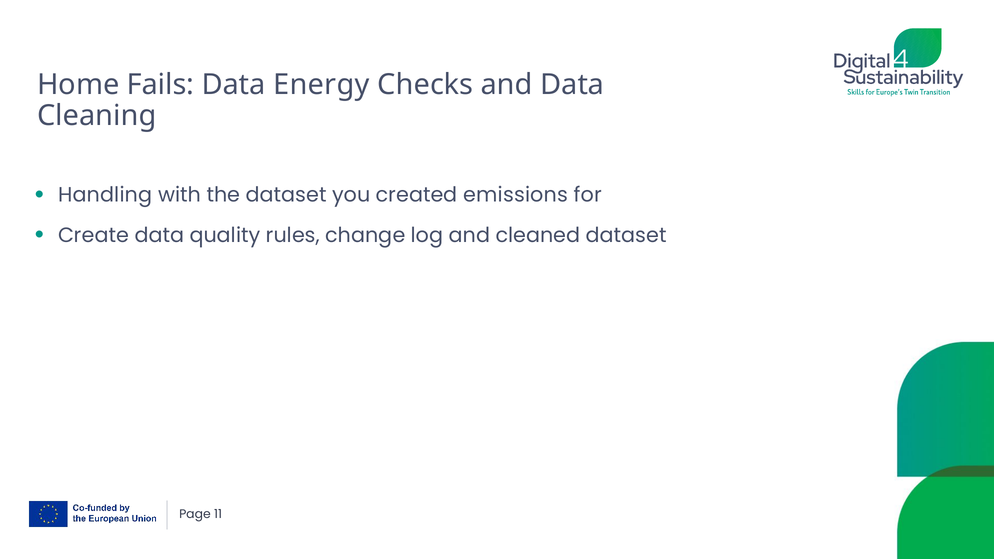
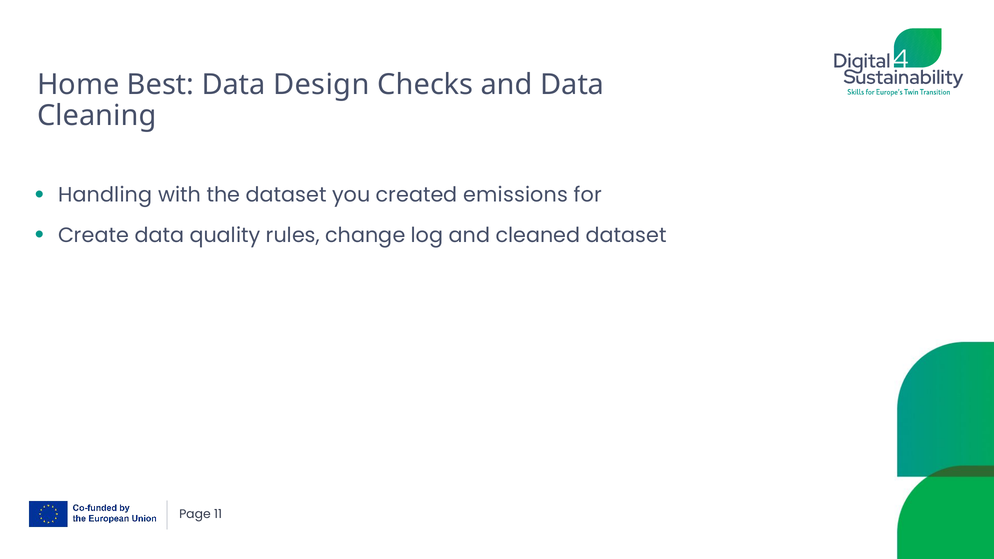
Fails: Fails -> Best
Energy: Energy -> Design
